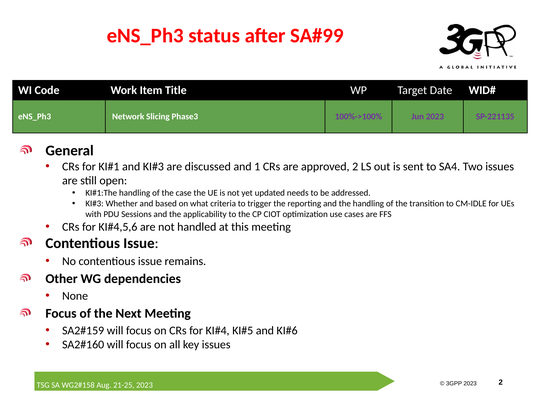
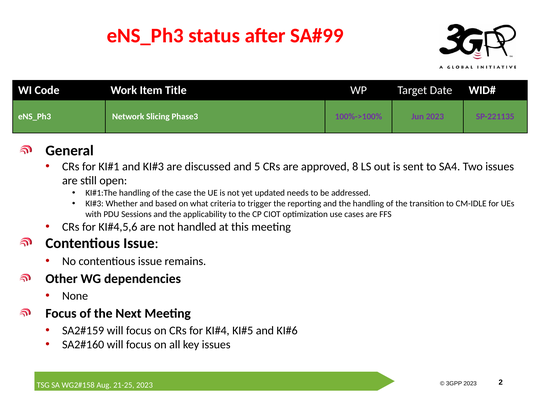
1: 1 -> 5
approved 2: 2 -> 8
